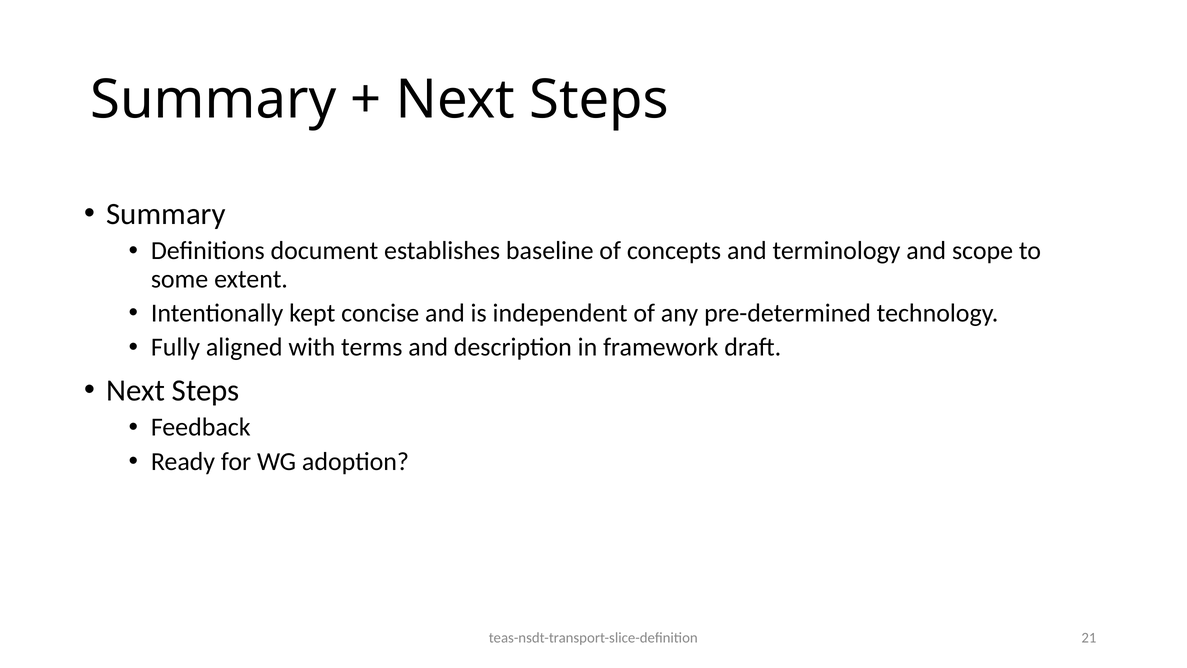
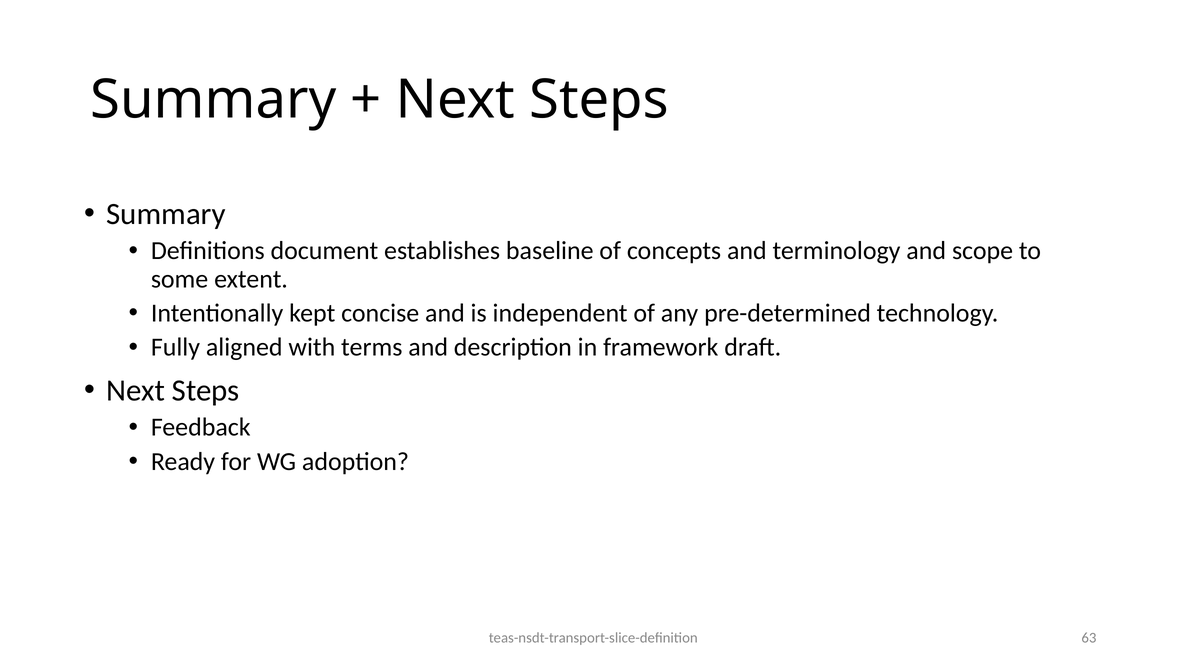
21: 21 -> 63
